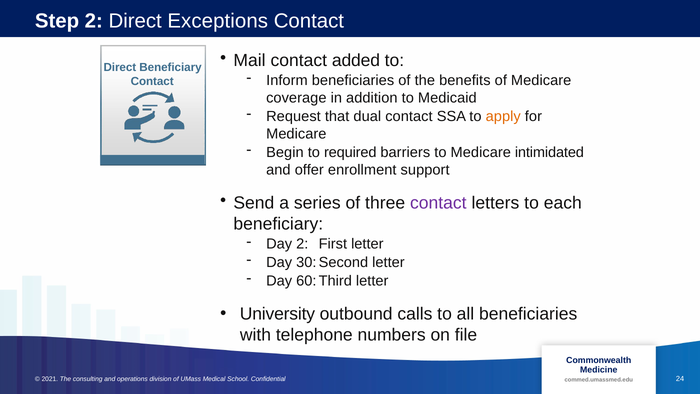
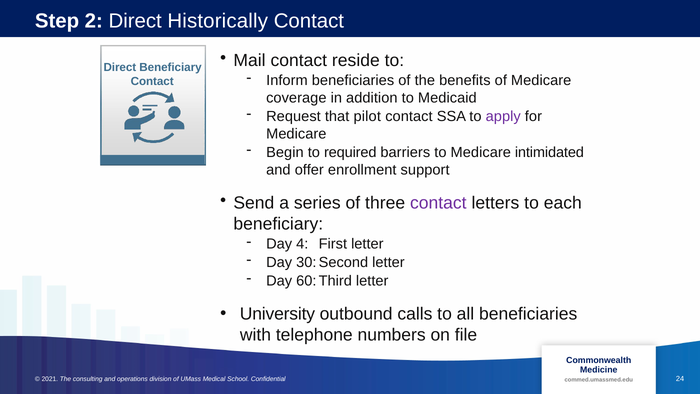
Exceptions: Exceptions -> Historically
added: added -> reside
dual: dual -> pilot
apply colour: orange -> purple
Day 2: 2 -> 4
